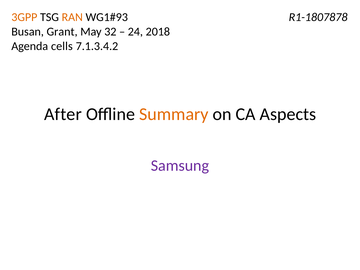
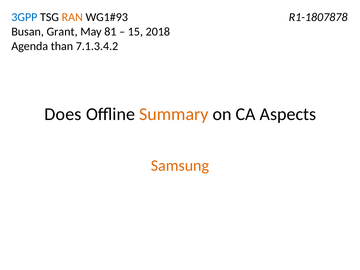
3GPP colour: orange -> blue
32: 32 -> 81
24: 24 -> 15
cells: cells -> than
After: After -> Does
Samsung colour: purple -> orange
